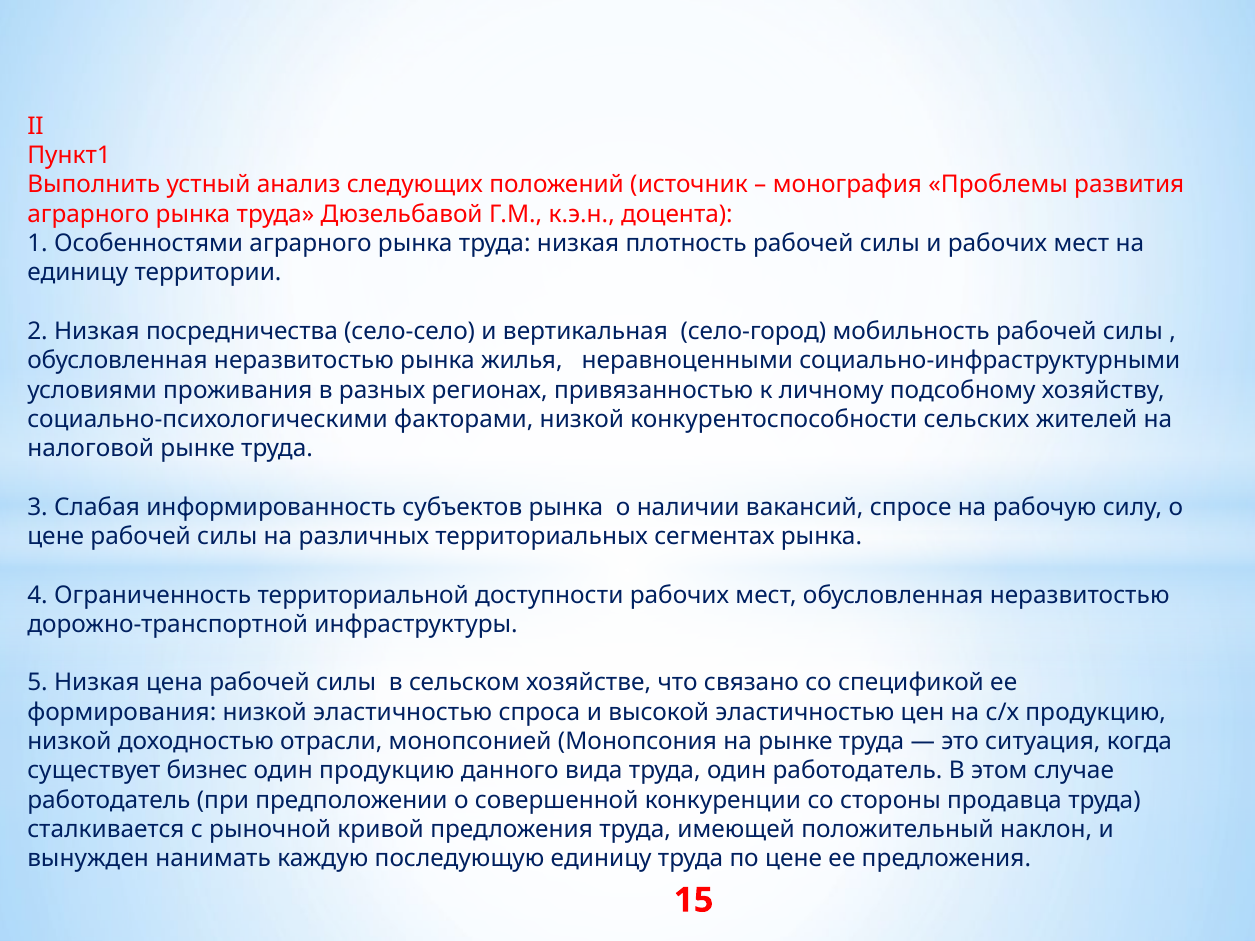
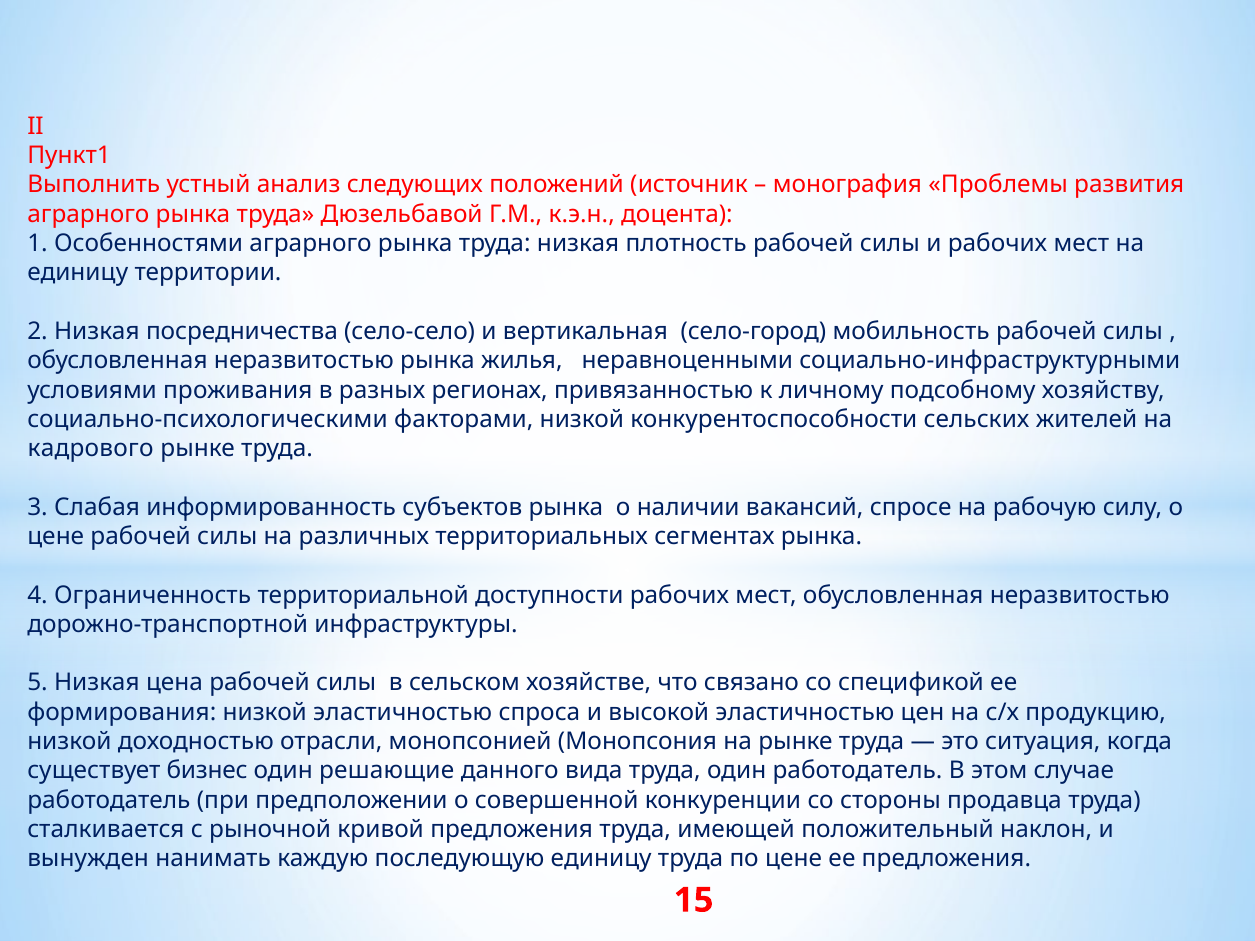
налоговой: налоговой -> кадрового
один продукцию: продукцию -> решающие
